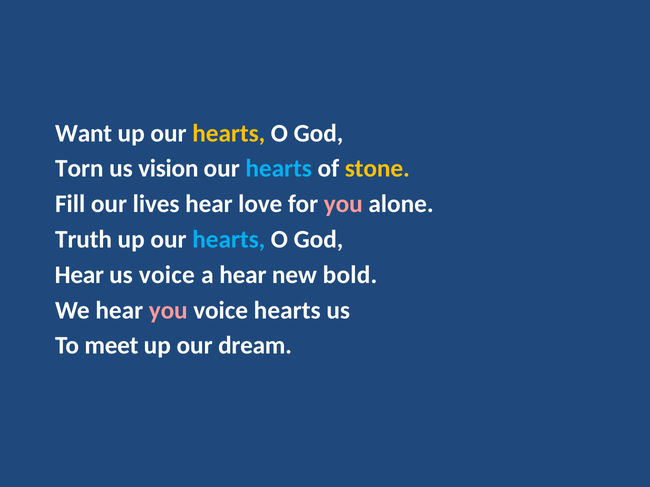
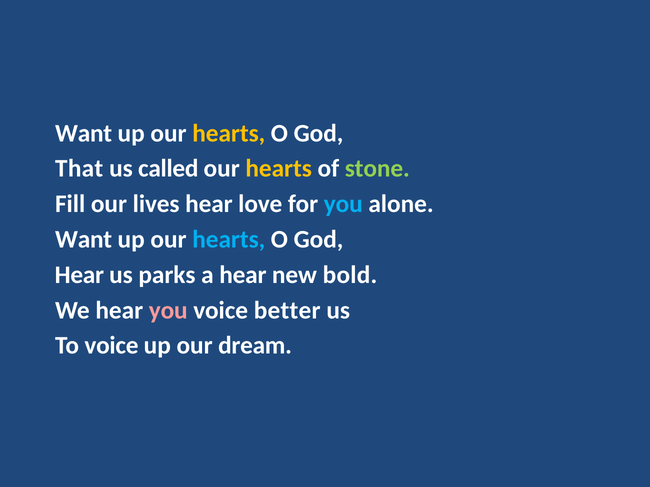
Torn: Torn -> That
vision: vision -> called
hearts at (279, 169) colour: light blue -> yellow
stone colour: yellow -> light green
you at (343, 204) colour: pink -> light blue
Truth at (84, 240): Truth -> Want
us voice: voice -> parks
voice hearts: hearts -> better
To meet: meet -> voice
